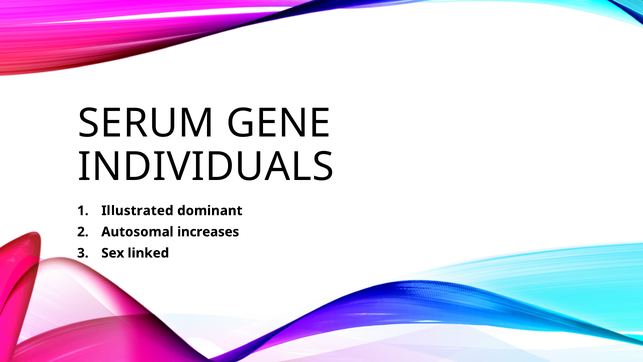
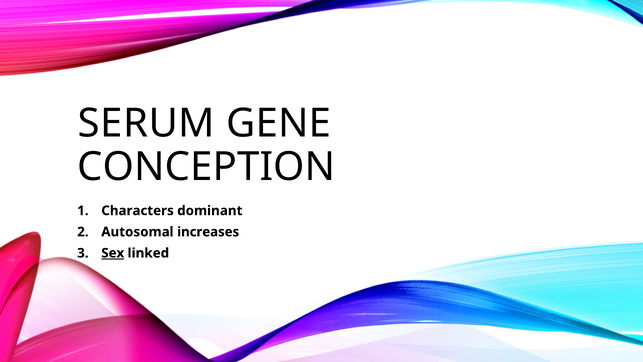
INDIVIDUALS: INDIVIDUALS -> CONCEPTION
Illustrated: Illustrated -> Characters
Sex underline: none -> present
